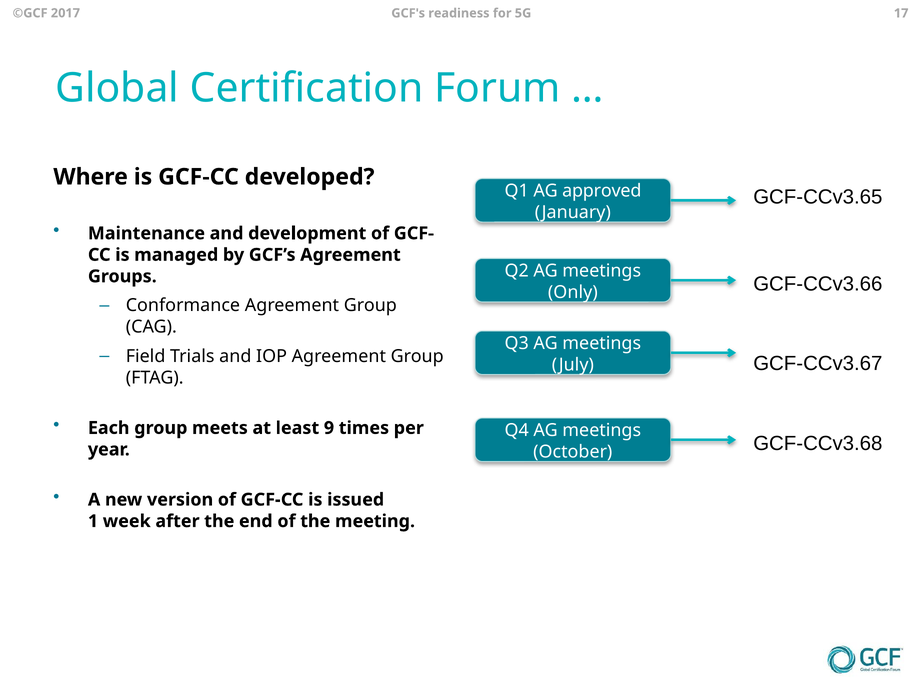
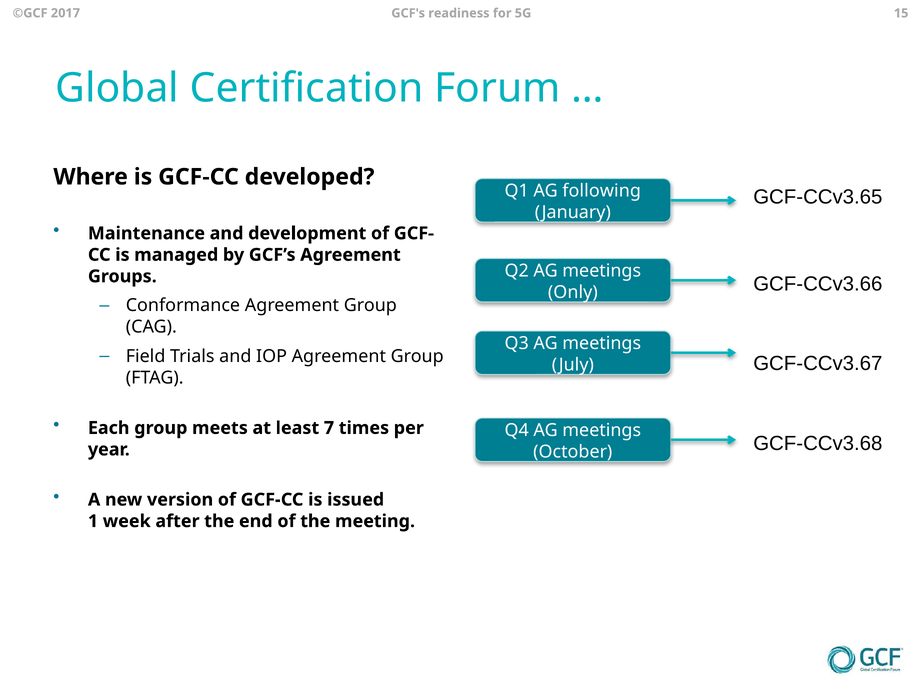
17: 17 -> 15
approved: approved -> following
9: 9 -> 7
